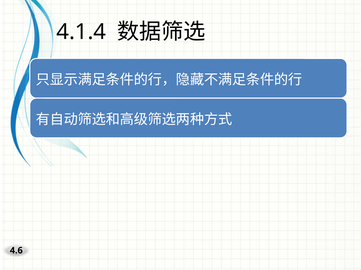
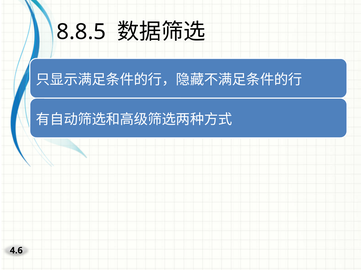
4.1.4: 4.1.4 -> 8.8.5
